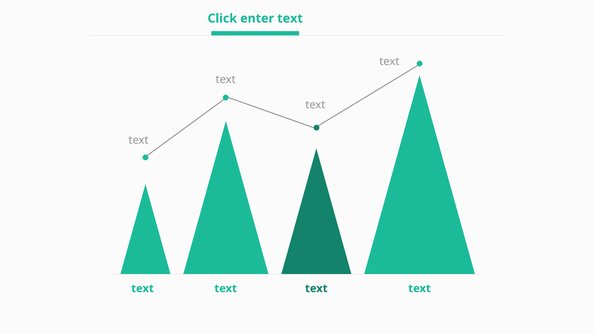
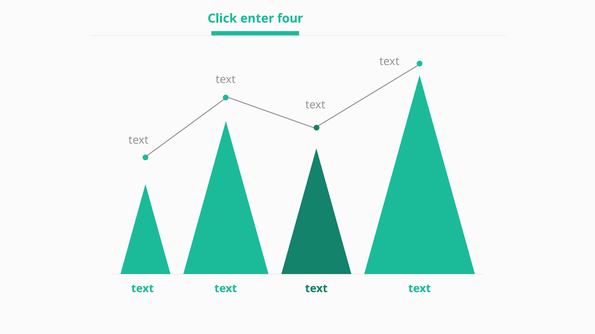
enter text: text -> four
